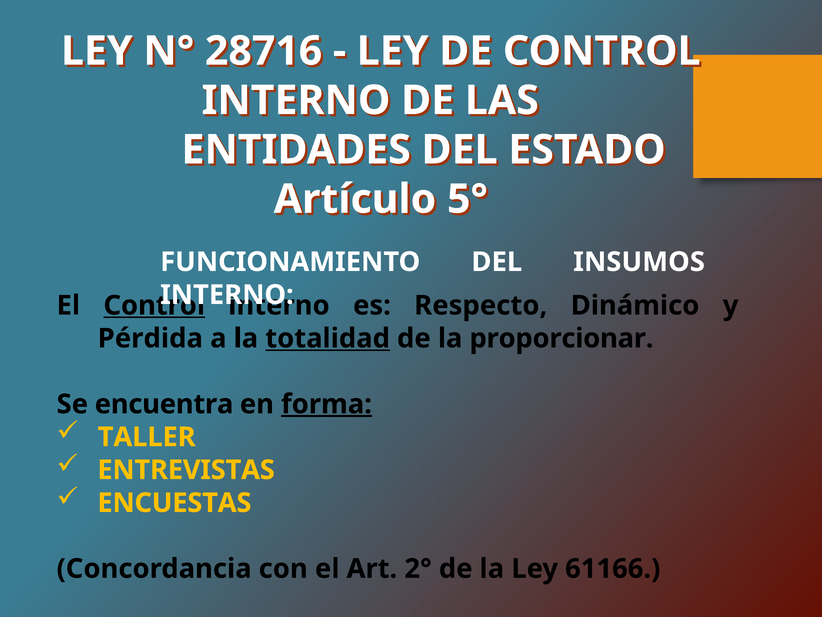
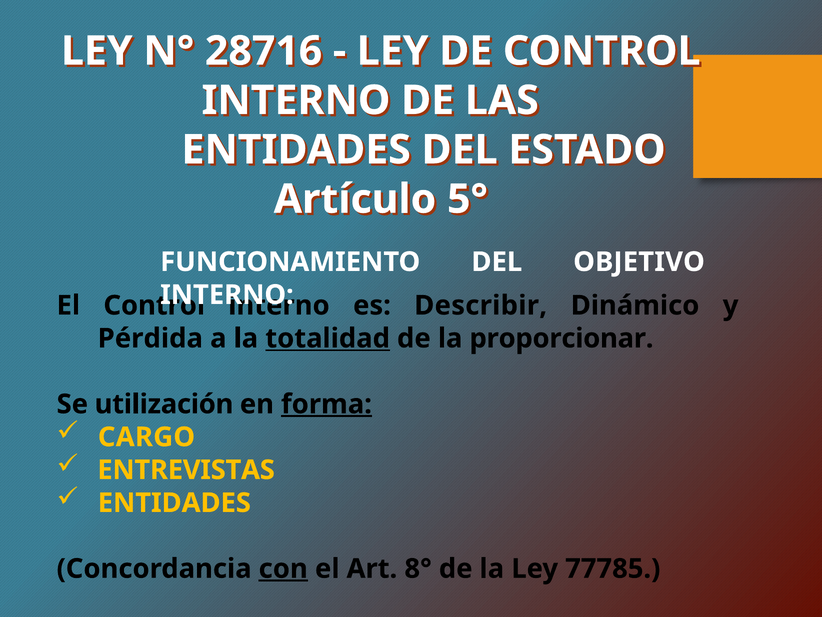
INSUMOS: INSUMOS -> OBJETIVO
Control at (154, 305) underline: present -> none
Respecto: Respecto -> Describir
encuentra: encuentra -> utilización
TALLER: TALLER -> CARGO
ENCUESTAS at (174, 503): ENCUESTAS -> ENTIDADES
con underline: none -> present
2°: 2° -> 8°
61166: 61166 -> 77785
